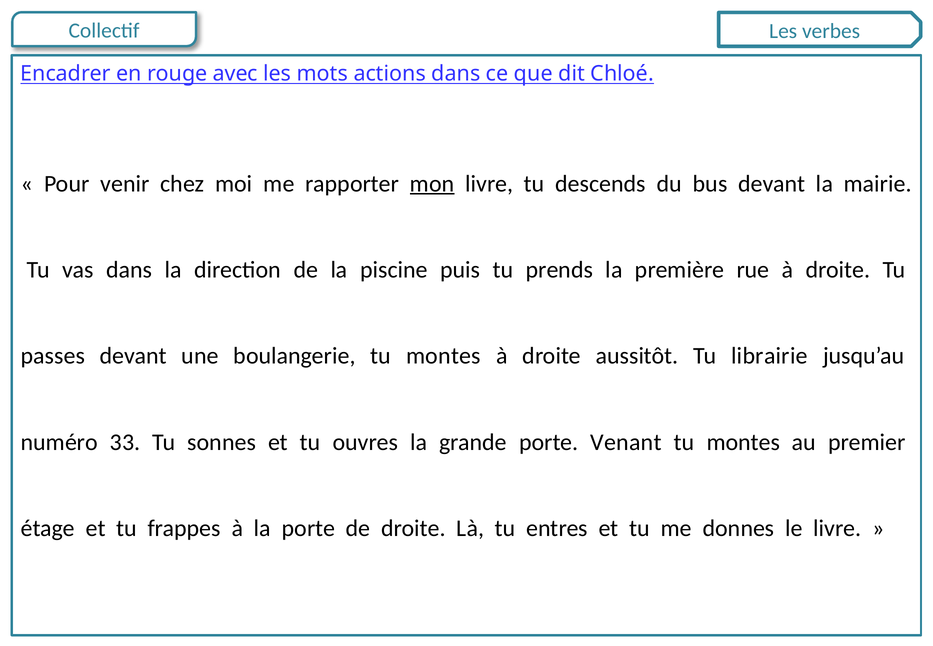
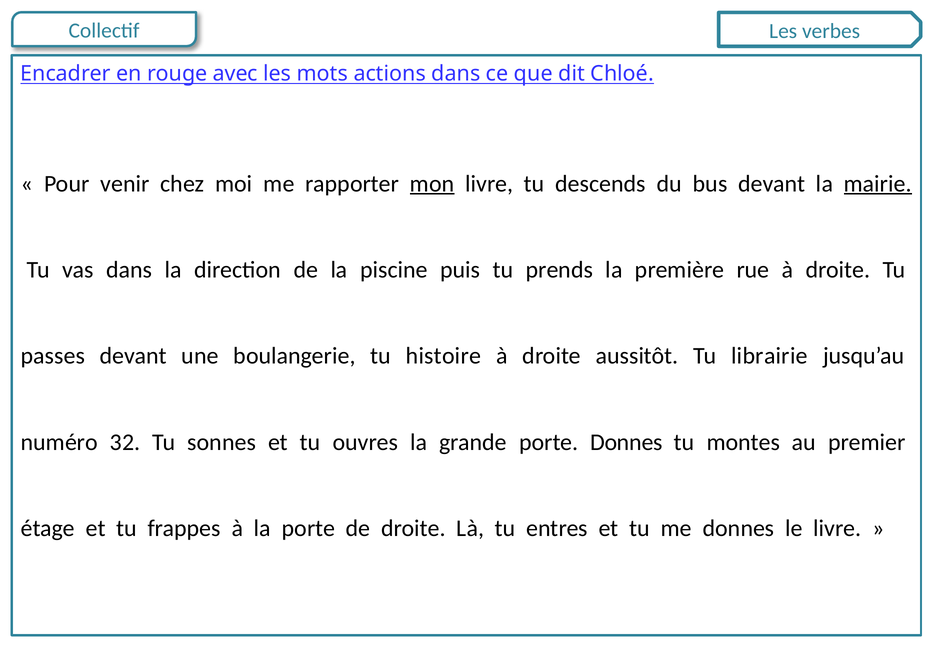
mairie underline: none -> present
boulangerie tu montes: montes -> histoire
33: 33 -> 32
porte Venant: Venant -> Donnes
